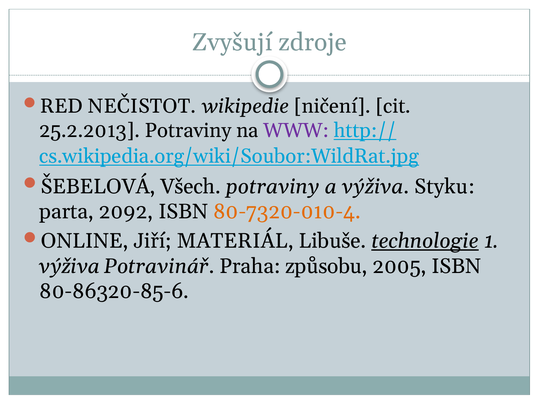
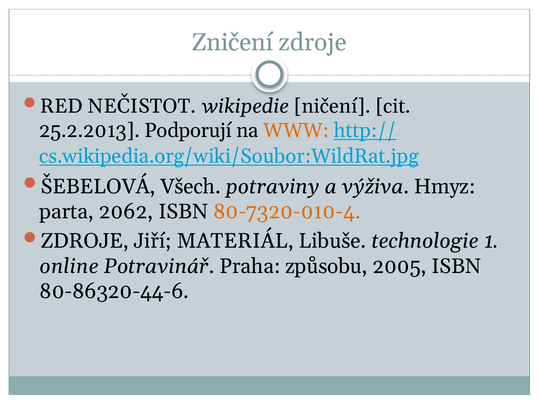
Zvyšují: Zvyšují -> Zničení
25.2.2013 Potraviny: Potraviny -> Podporují
WWW colour: purple -> orange
Styku: Styku -> Hmyz
2092: 2092 -> 2062
ONLINE at (85, 241): ONLINE -> ZDROJE
technologie underline: present -> none
výživa at (69, 266): výživa -> online
80-86320-85-6: 80-86320-85-6 -> 80-86320-44-6
